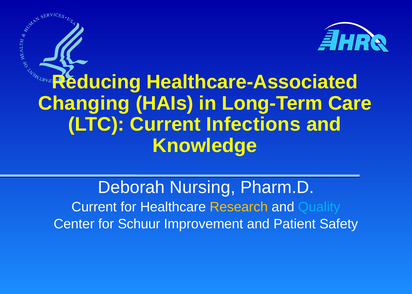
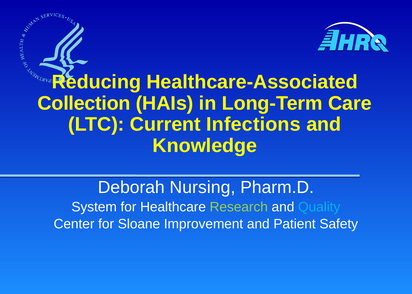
Changing: Changing -> Collection
Current at (94, 207): Current -> System
Research colour: yellow -> light green
Schuur: Schuur -> Sloane
